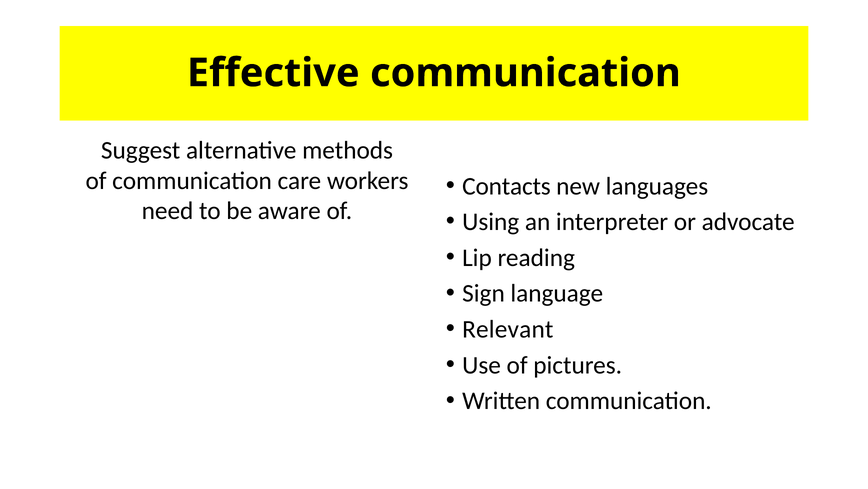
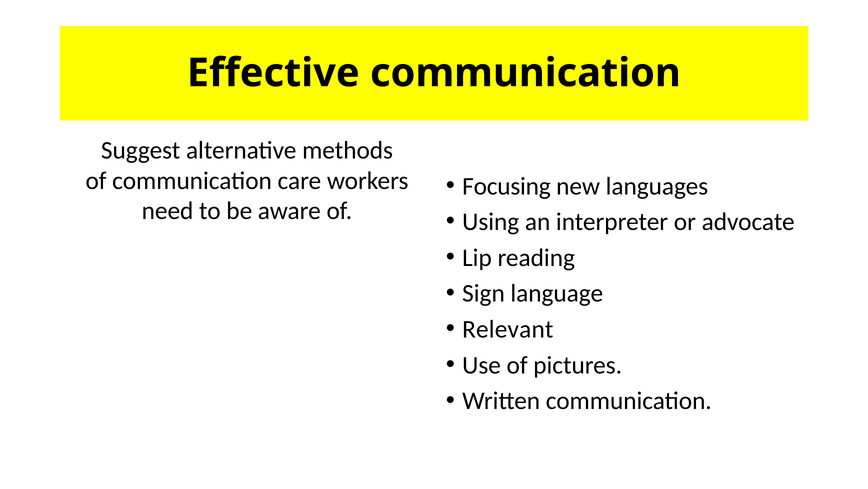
Contacts: Contacts -> Focusing
